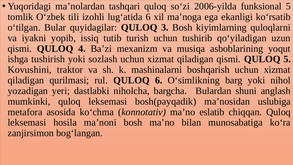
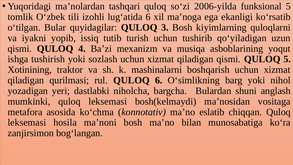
Kovushini: Kovushini -> Xotinining
bosh(payqadik: bosh(payqadik -> bosh(kelmaydi
uslubiga: uslubiga -> vositaga
